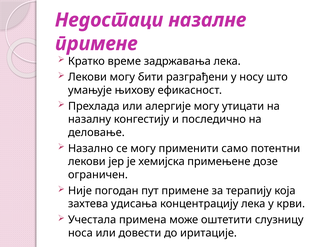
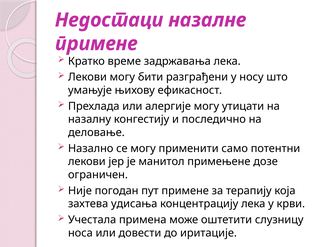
хемијска: хемијска -> манитол
